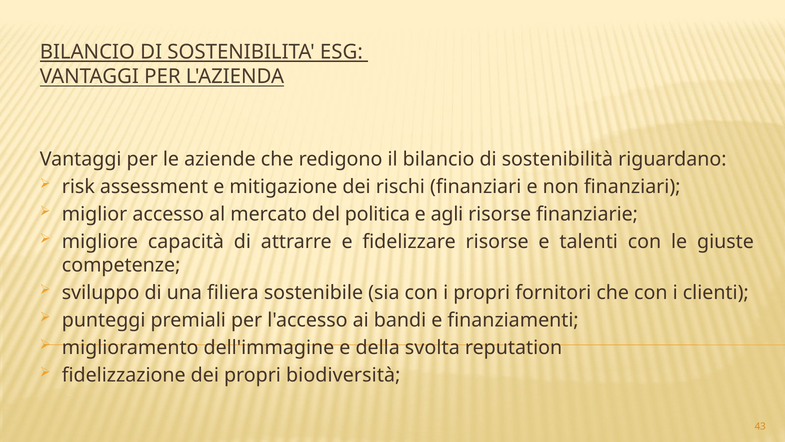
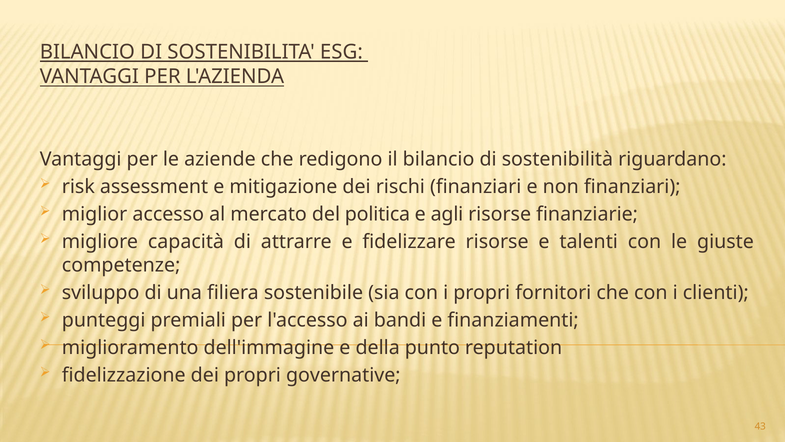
svolta: svolta -> punto
biodiversità: biodiversità -> governative
